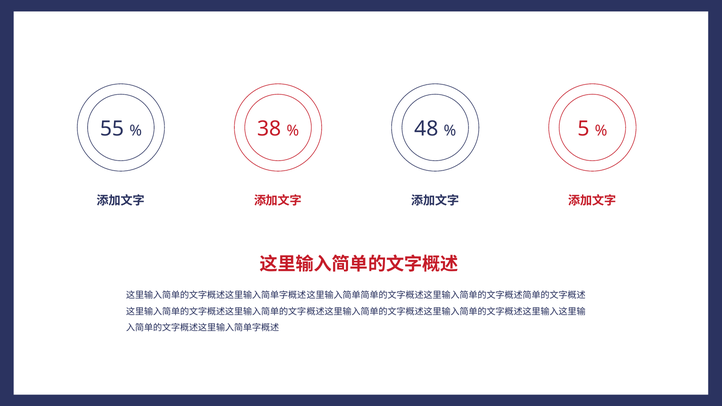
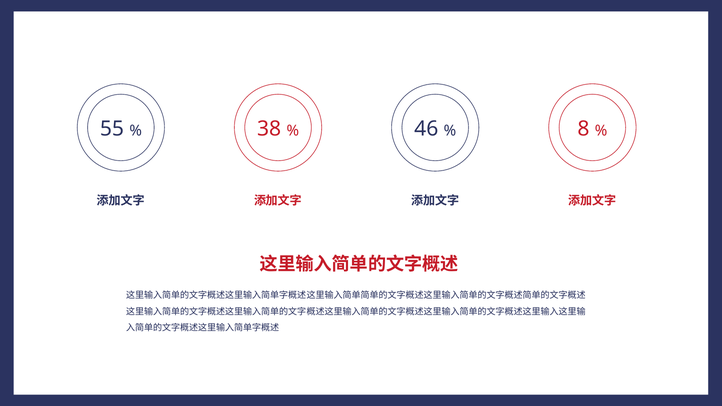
48: 48 -> 46
5: 5 -> 8
